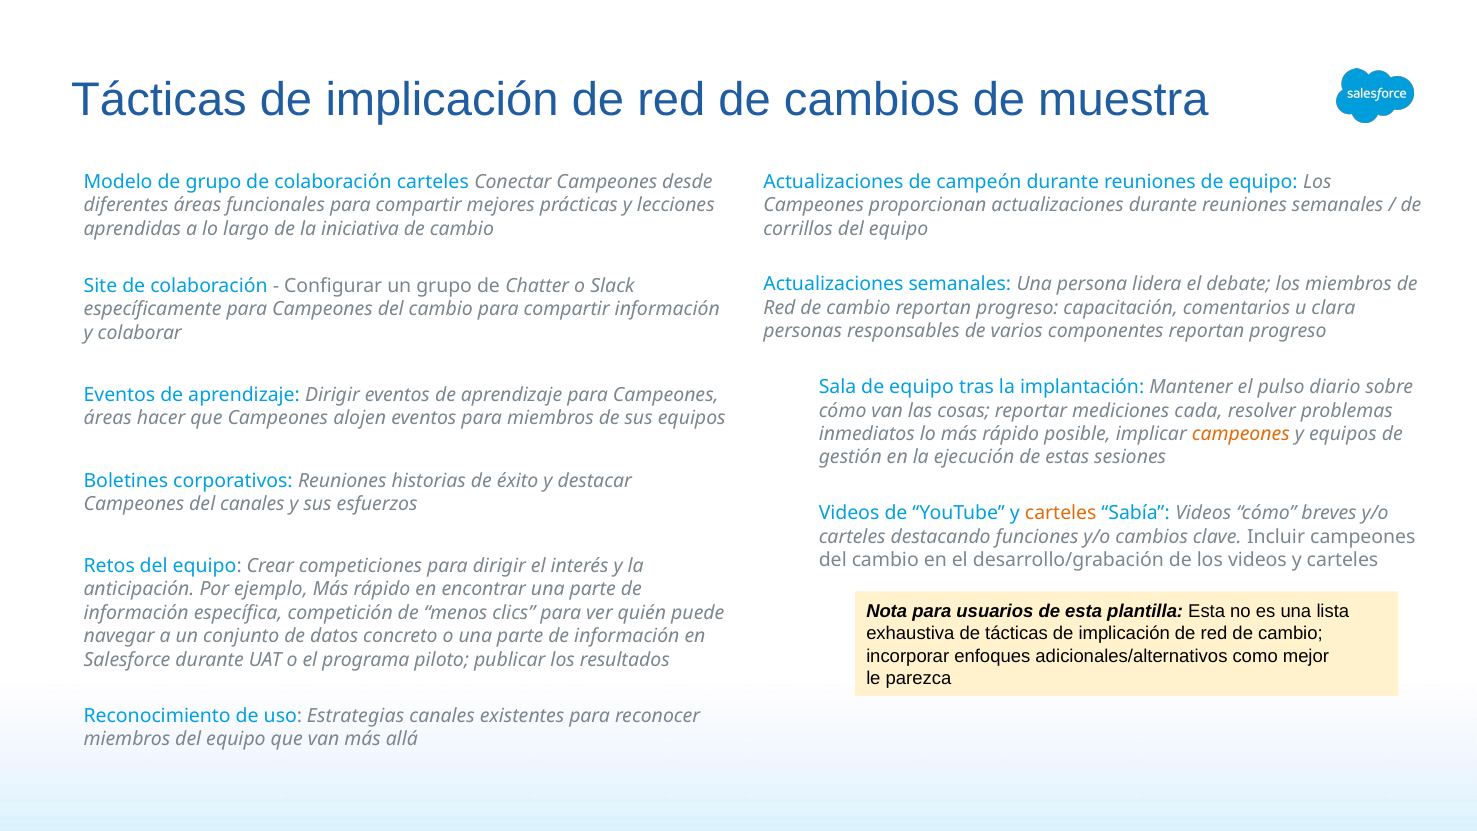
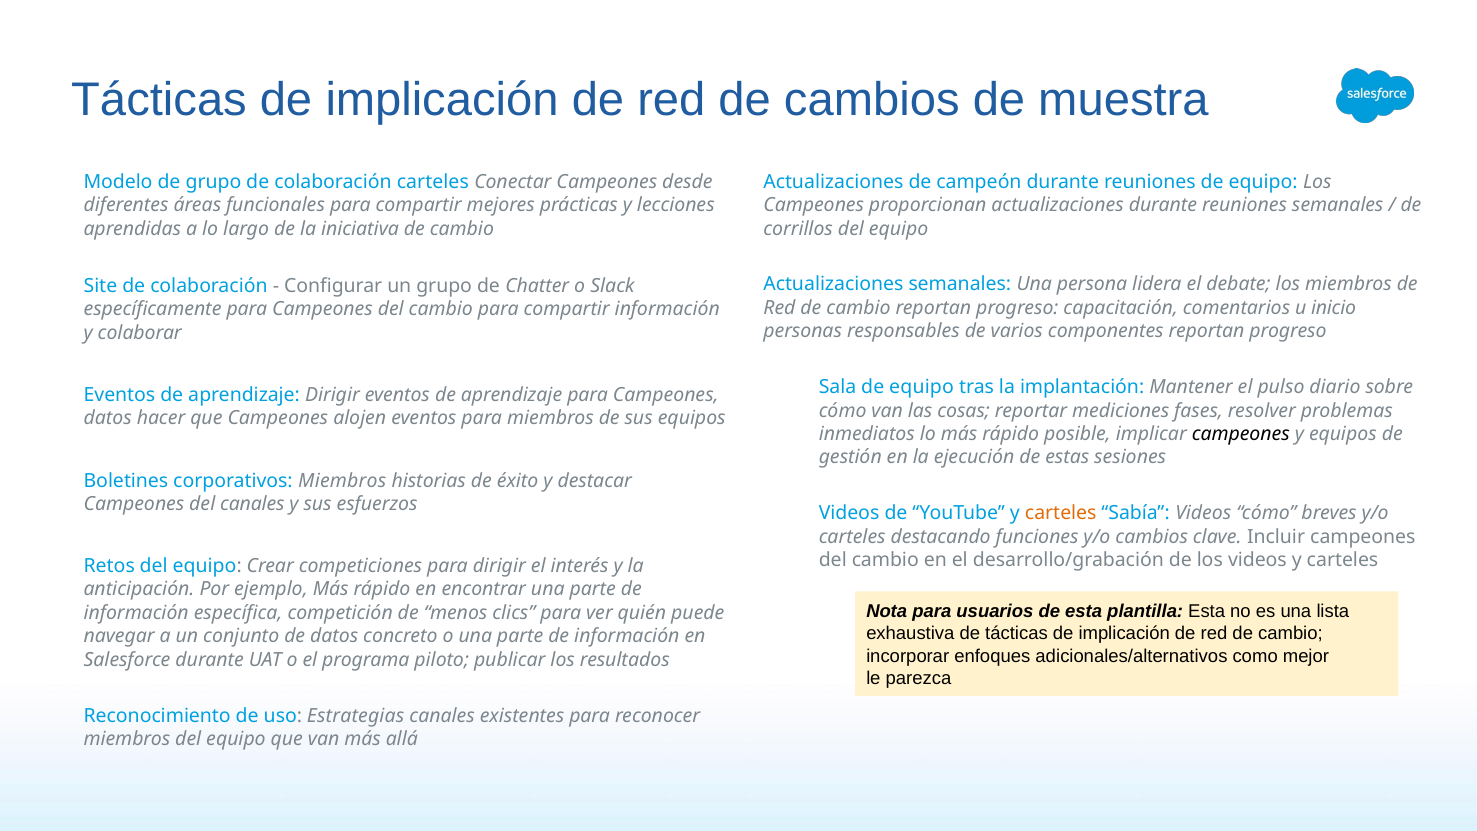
clara: clara -> inicio
cada: cada -> fases
áreas at (108, 418): áreas -> datos
campeones at (1241, 434) colour: orange -> black
corporativos Reuniones: Reuniones -> Miembros
